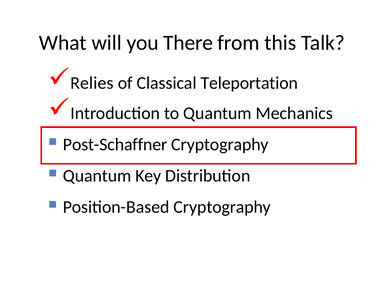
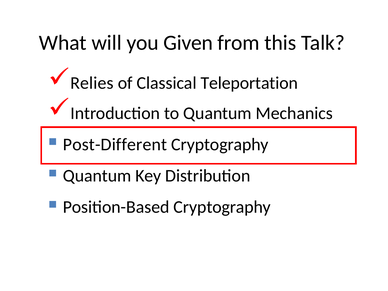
There: There -> Given
Post-Schaffner: Post-Schaffner -> Post-Different
